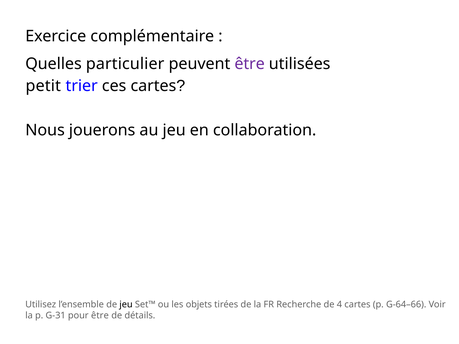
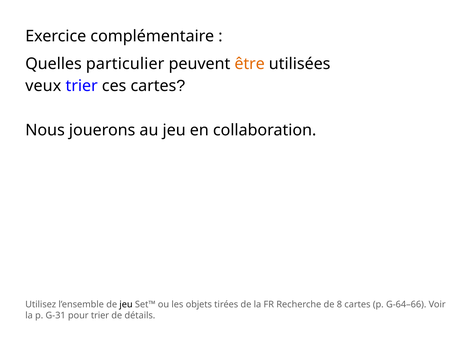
être at (250, 64) colour: purple -> orange
petit: petit -> veux
4: 4 -> 8
pour être: être -> trier
